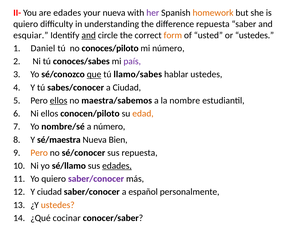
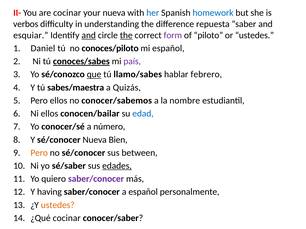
are edades: edades -> cocinar
her colour: purple -> blue
homework colour: orange -> blue
quiero at (26, 24): quiero -> verbos
the at (126, 35) underline: none -> present
form colour: orange -> purple
usted: usted -> piloto
mi número: número -> español
conoces/sabes underline: none -> present
hablar ustedes: ustedes -> febrero
sabes/conocer: sabes/conocer -> sabes/maestra
a Ciudad: Ciudad -> Quizás
ellos at (59, 101) underline: present -> none
maestra/sabemos: maestra/sabemos -> conocer/sabemos
conocen/piloto: conocen/piloto -> conocen/bailar
edad colour: orange -> blue
nombre/sé: nombre/sé -> conocer/sé
Y sé/maestra: sé/maestra -> sé/conocer
sus repuesta: repuesta -> between
sé/llamo: sé/llamo -> sé/saber
Y ciudad: ciudad -> having
